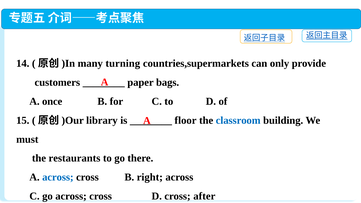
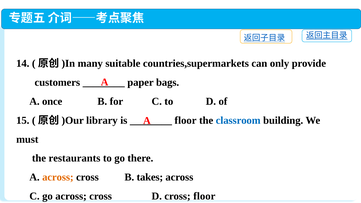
turning: turning -> suitable
across at (58, 177) colour: blue -> orange
right: right -> takes
cross after: after -> floor
